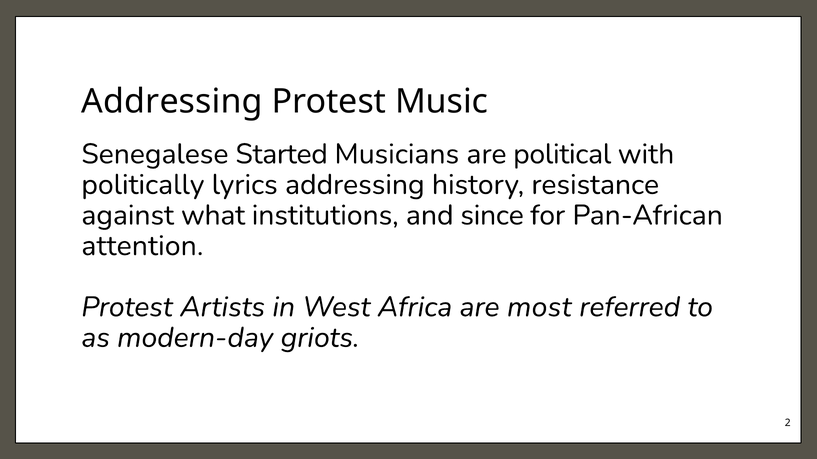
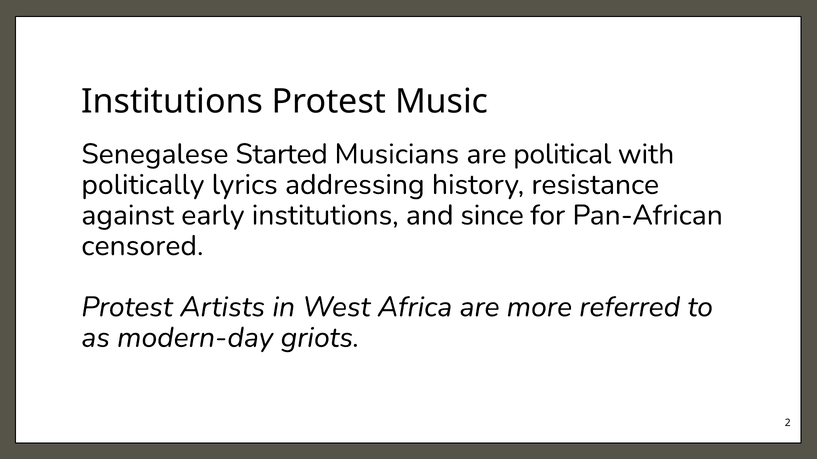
Addressing at (172, 102): Addressing -> Institutions
what: what -> early
attention: attention -> censored
most: most -> more
